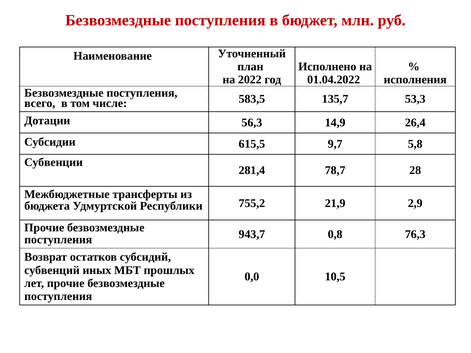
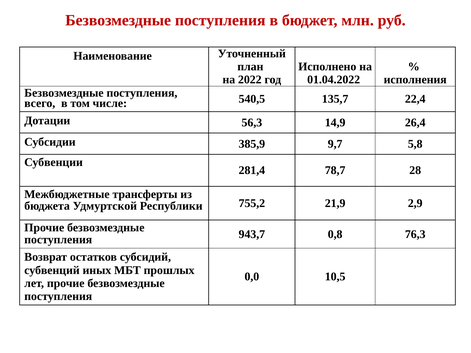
583,5: 583,5 -> 540,5
53,3: 53,3 -> 22,4
615,5: 615,5 -> 385,9
